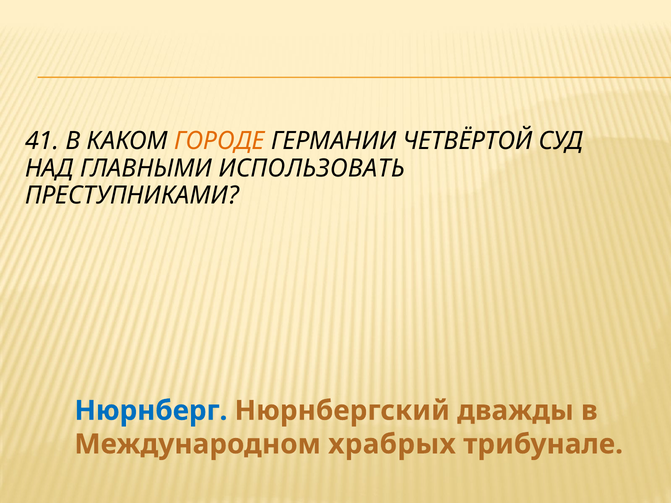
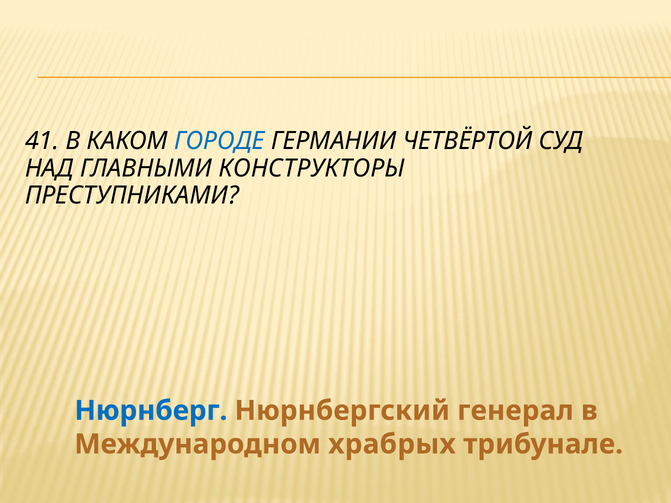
ГОРОДЕ colour: orange -> blue
ИСПОЛЬЗОВАТЬ: ИСПОЛЬЗОВАТЬ -> КОНСТРУКТОРЫ
дважды: дважды -> генерал
